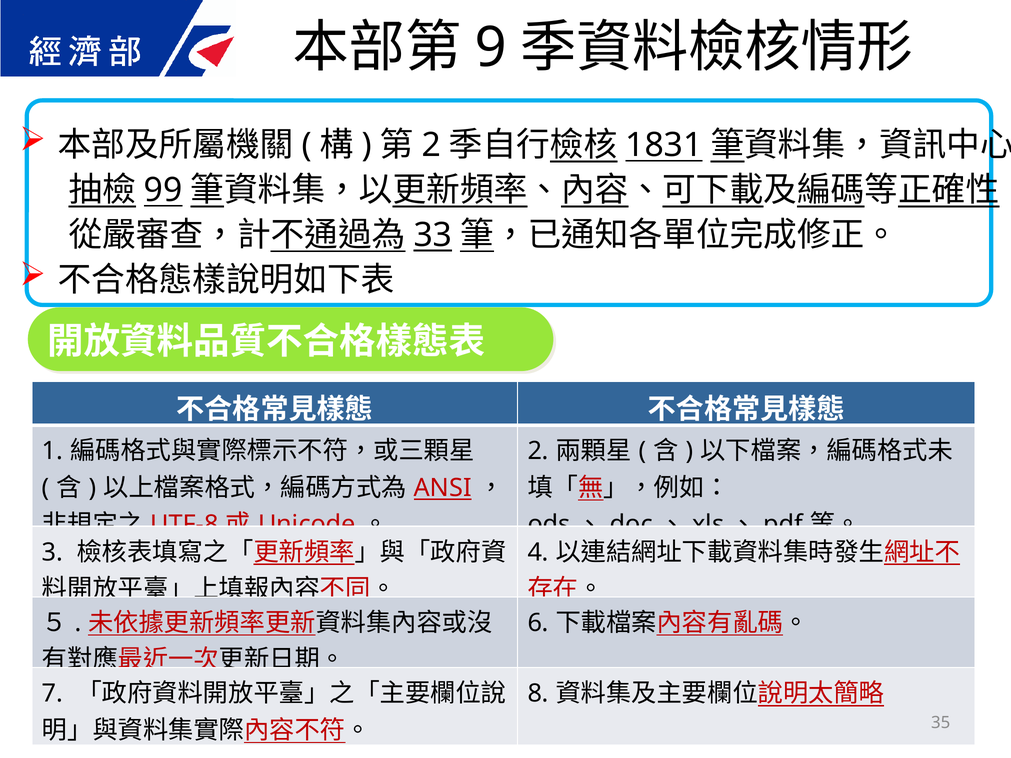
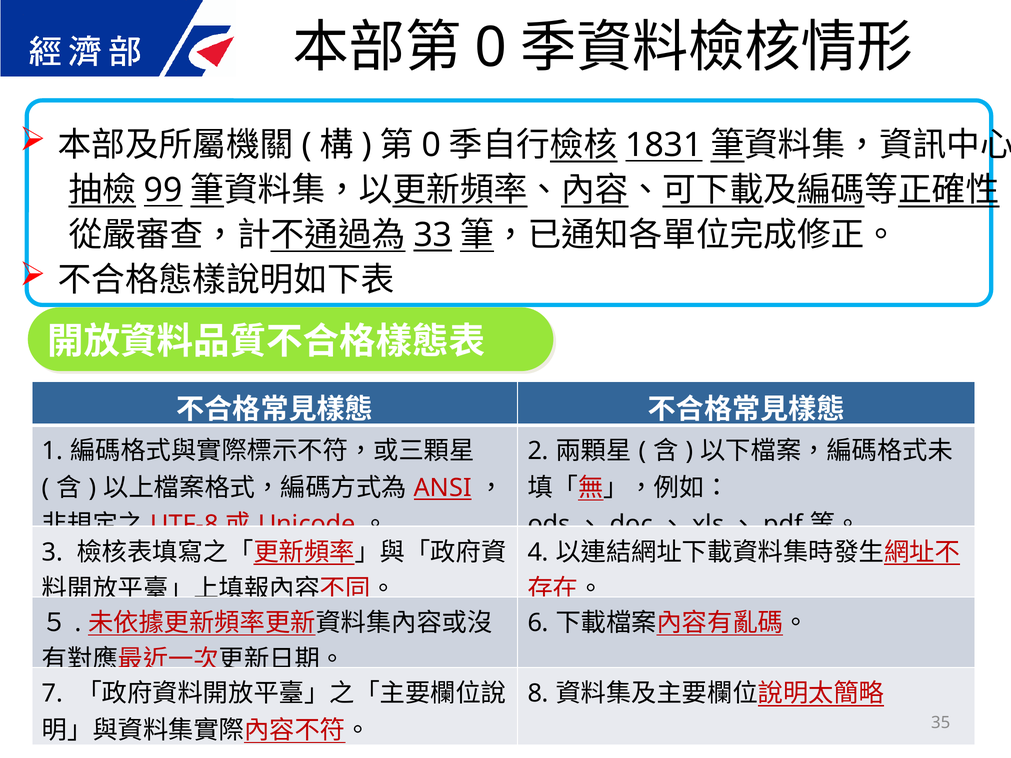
9 at (491, 48): 9 -> 0
2 at (431, 145): 2 -> 0
